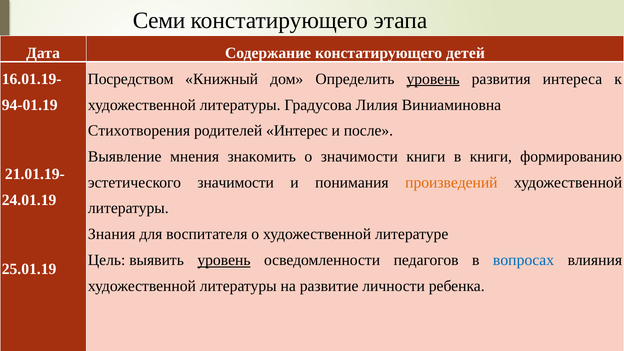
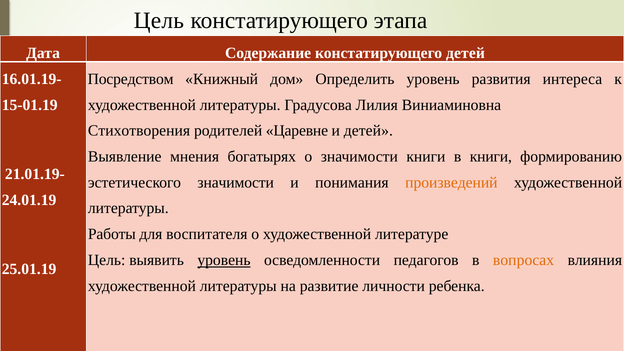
Семи at (159, 21): Семи -> Цель
уровень at (433, 79) underline: present -> none
94-01.19: 94-01.19 -> 15-01.19
Интерес: Интерес -> Царевне
и после: после -> детей
знакомить: знакомить -> богатырях
Знания: Знания -> Работы
вопросах colour: blue -> orange
